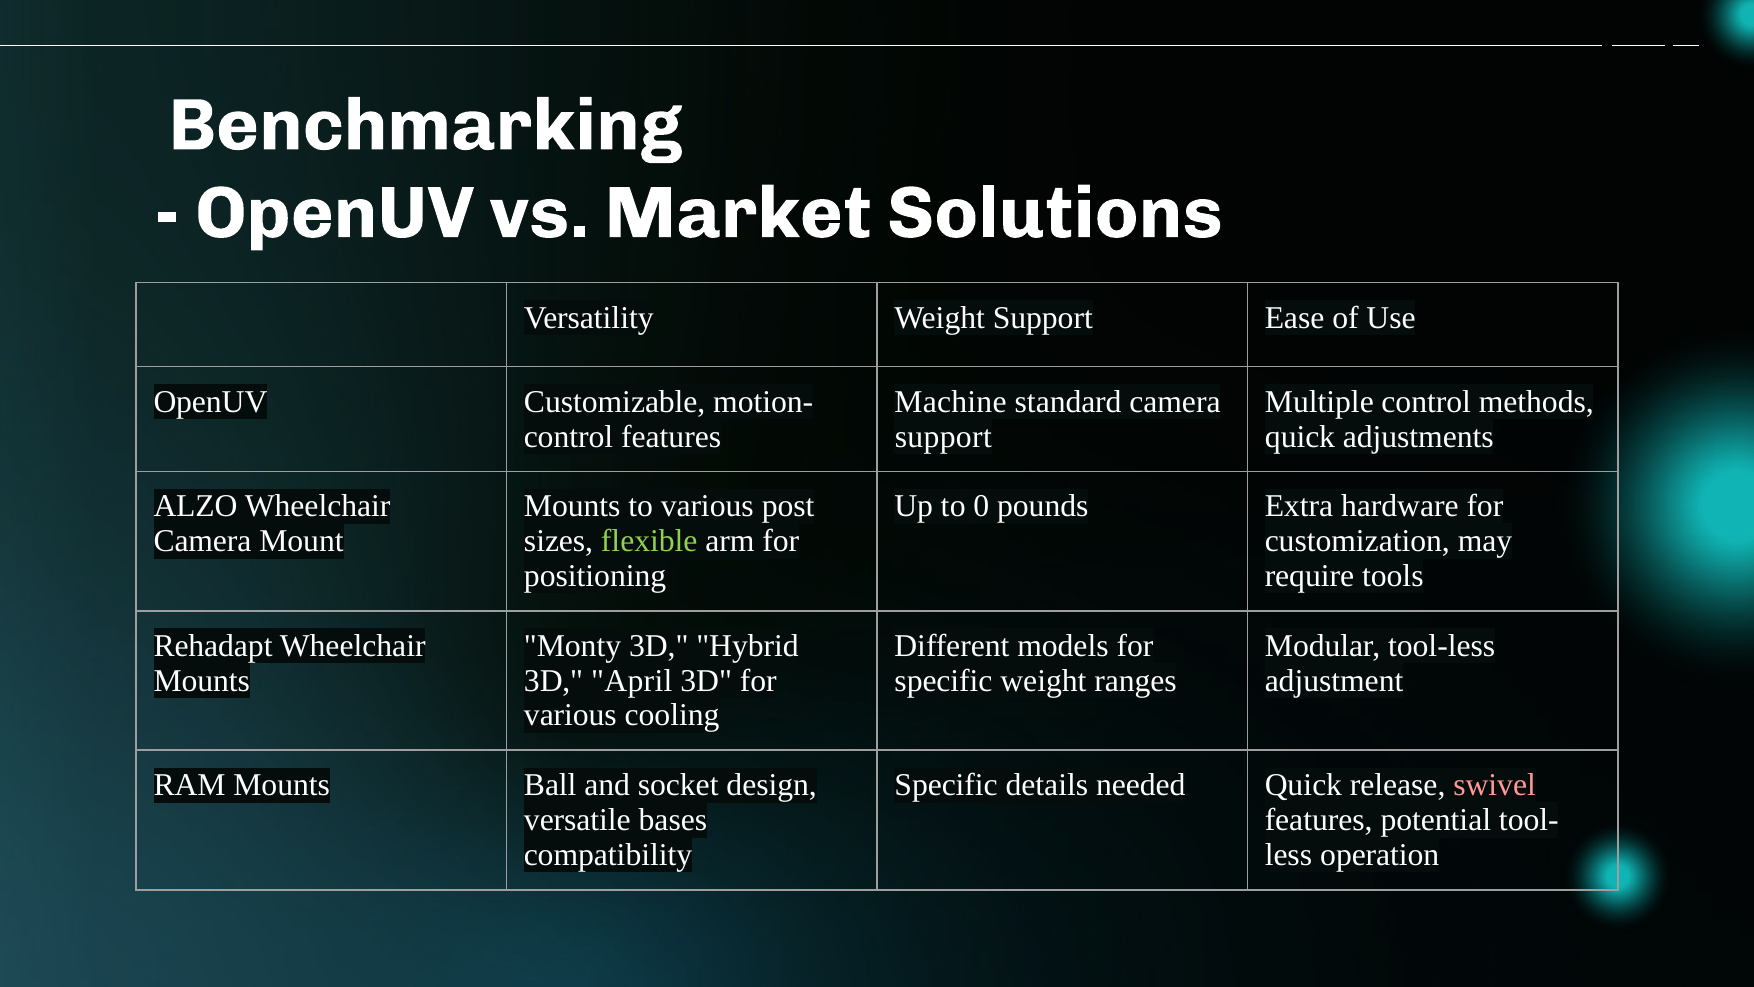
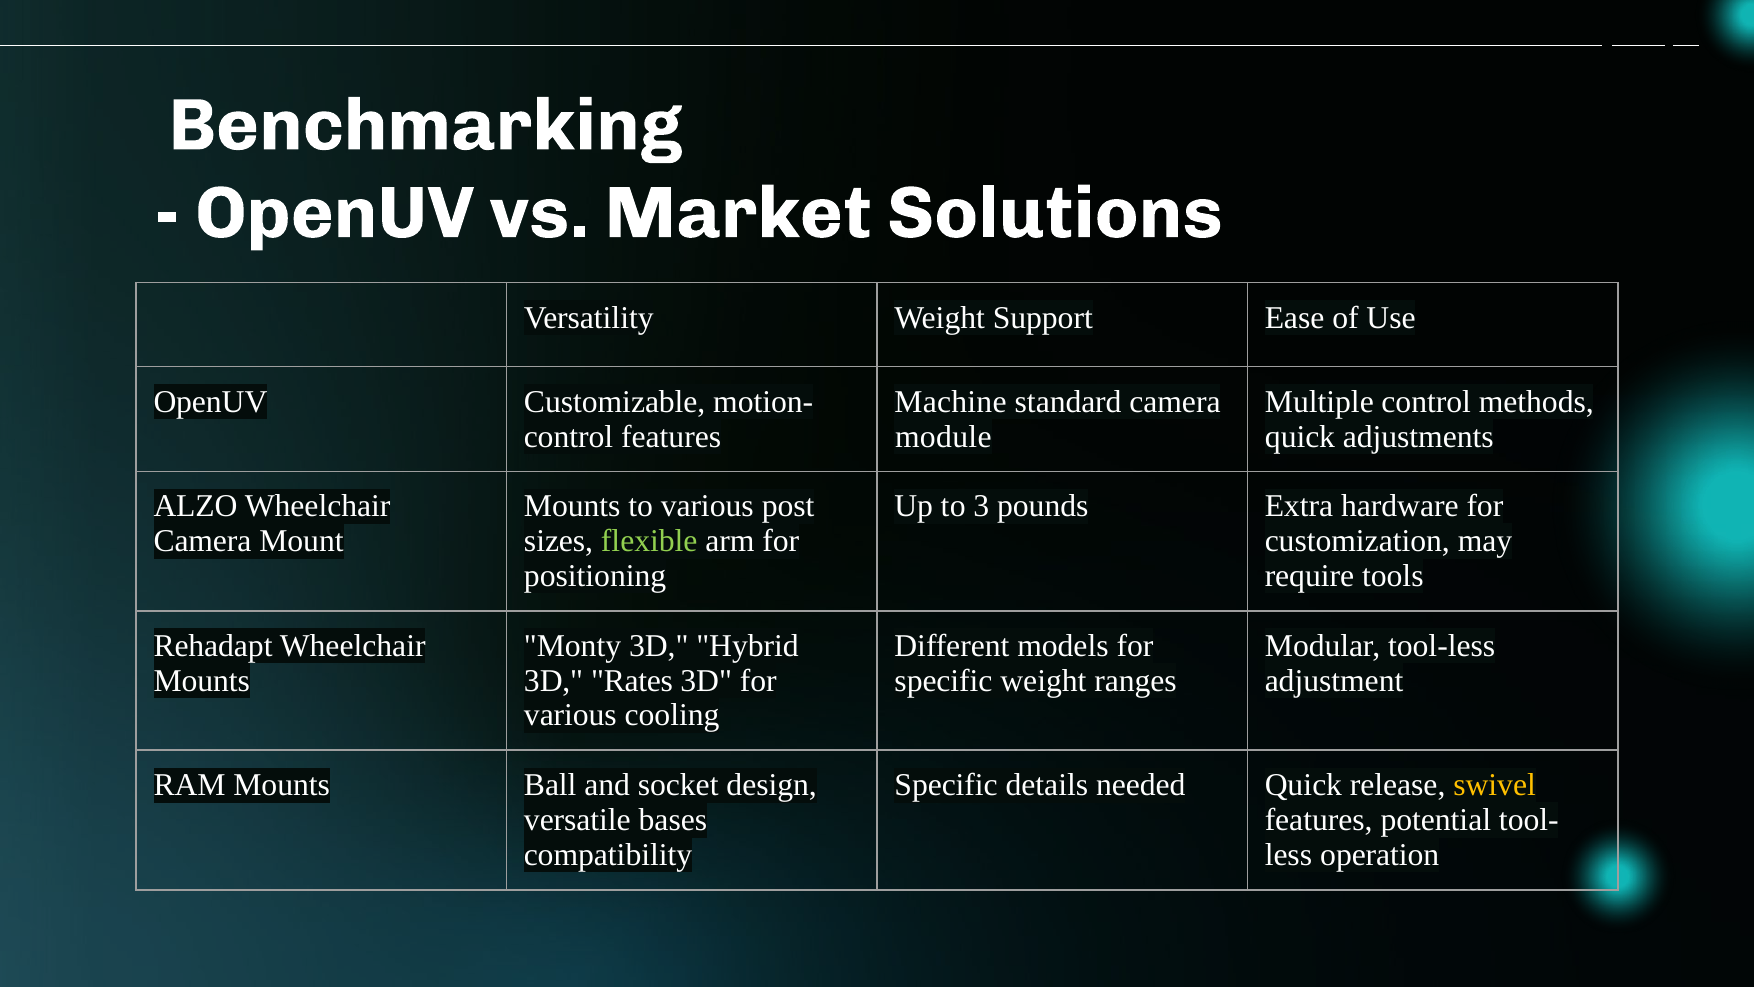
support at (943, 436): support -> module
0: 0 -> 3
April: April -> Rates
swivel colour: pink -> yellow
